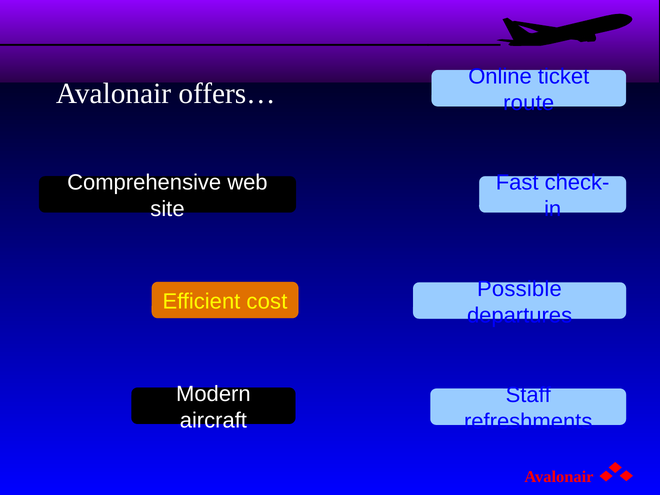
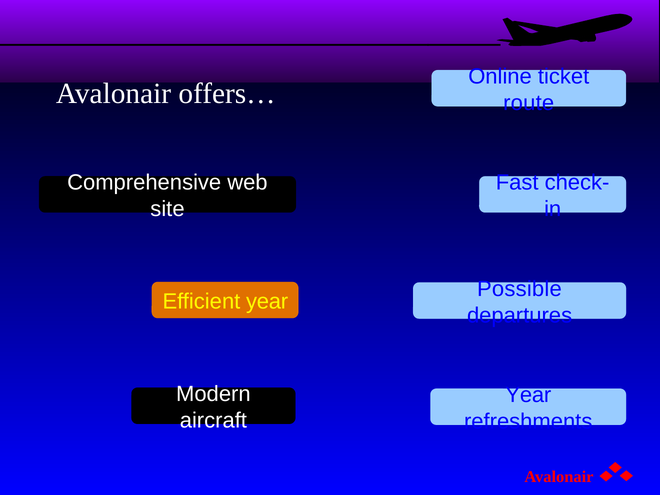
Efficient cost: cost -> year
Staff at (528, 395): Staff -> Year
